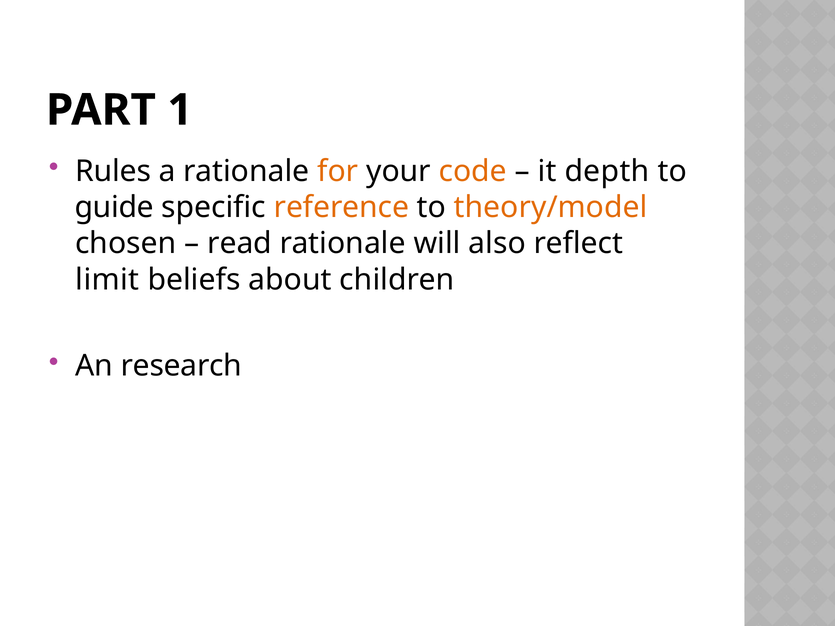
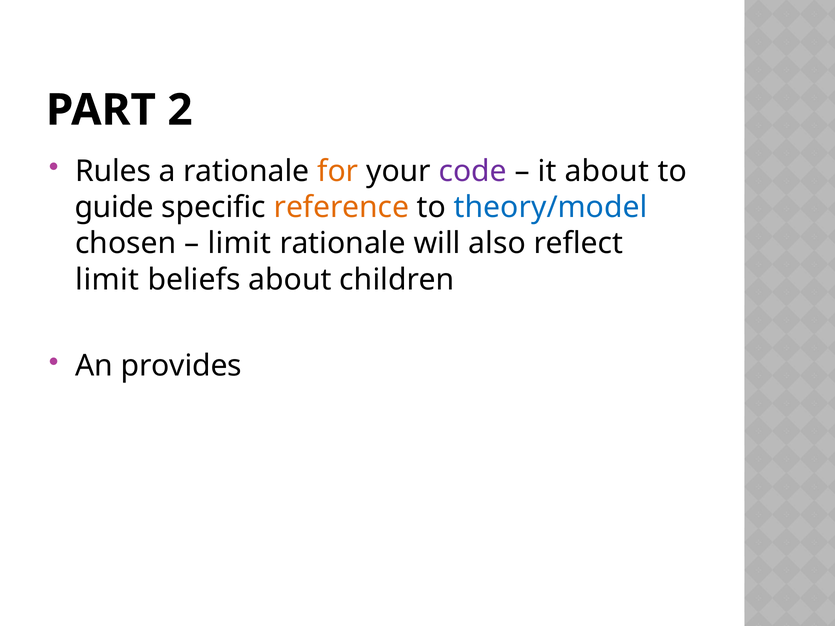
1: 1 -> 2
code colour: orange -> purple
it depth: depth -> about
theory/model colour: orange -> blue
read at (240, 244): read -> limit
research: research -> provides
